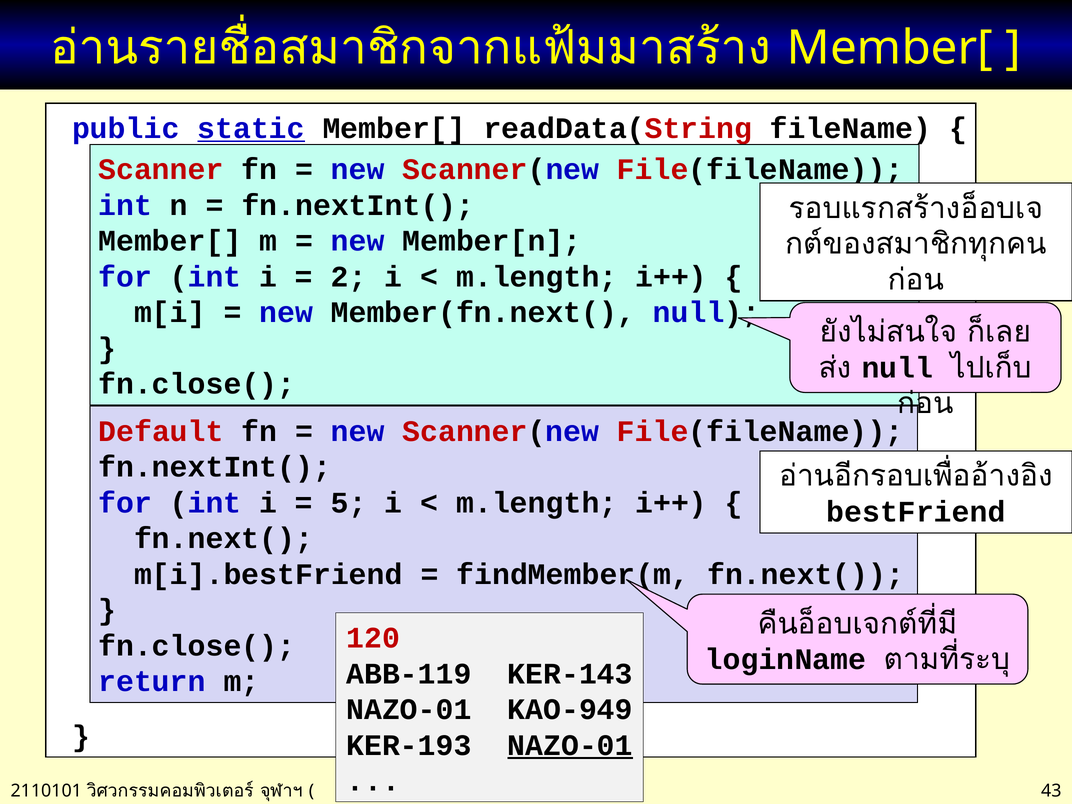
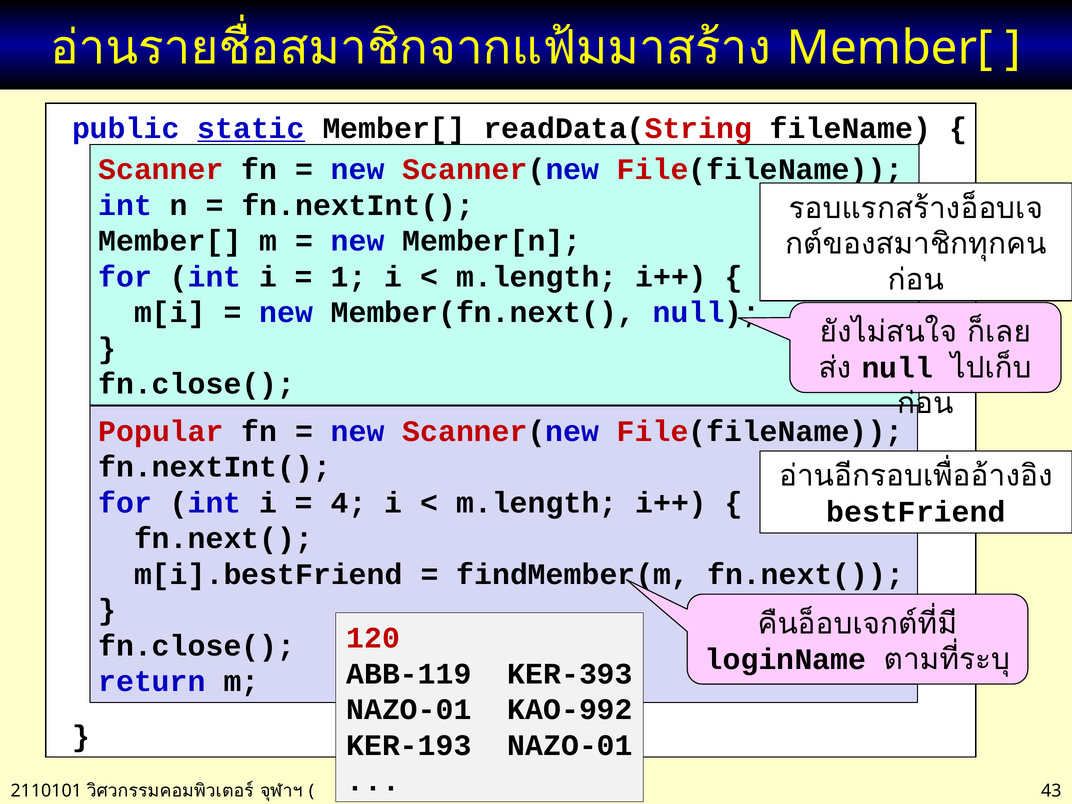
2: 2 -> 1
Default: Default -> Popular
5: 5 -> 4
KER-143: KER-143 -> KER-393
KAO-949: KAO-949 -> KAO-992
NAZO-01 at (570, 745) underline: present -> none
